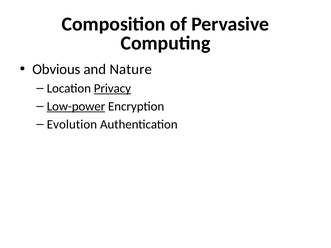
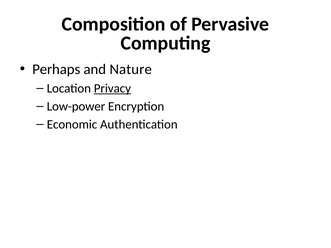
Obvious: Obvious -> Perhaps
Low-power underline: present -> none
Evolution: Evolution -> Economic
